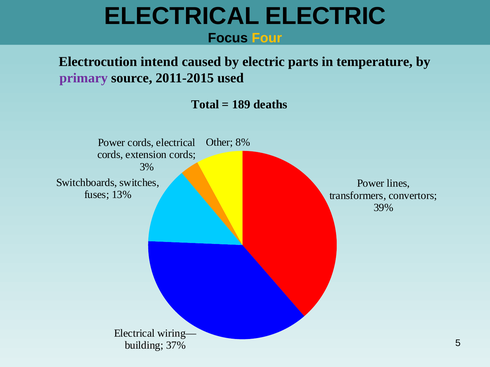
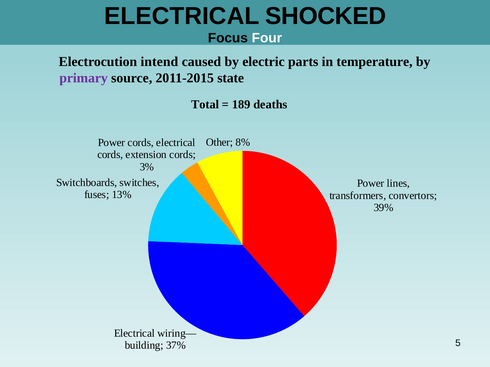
ELECTRICAL ELECTRIC: ELECTRIC -> SHOCKED
Four colour: yellow -> white
used: used -> state
